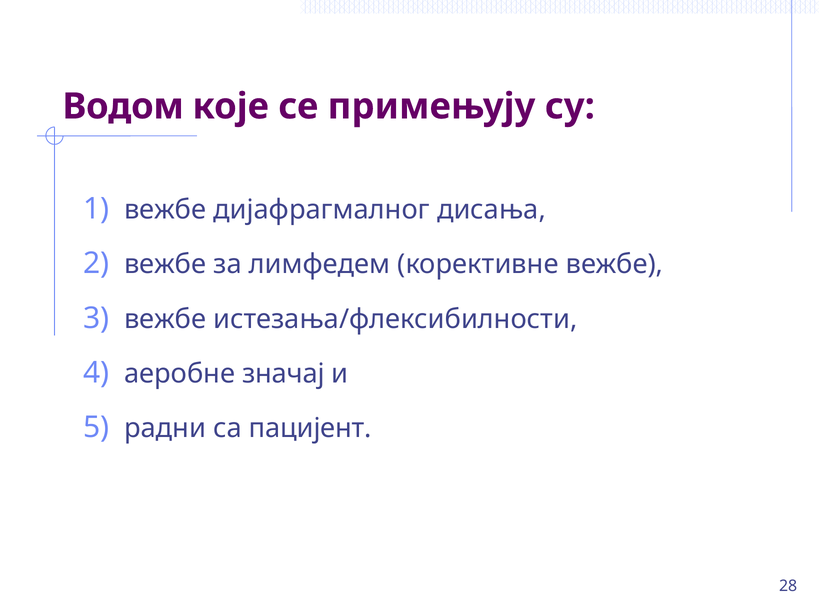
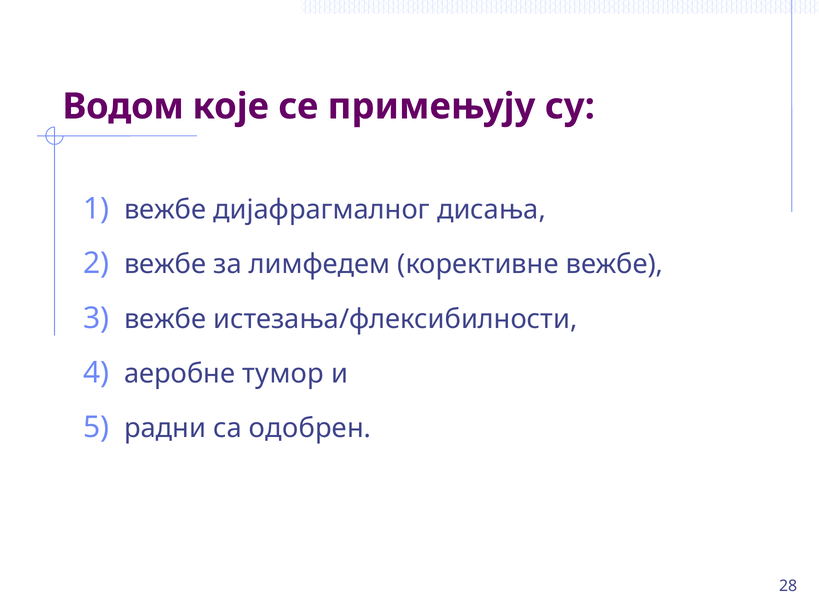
значај: значај -> тумор
пацијент: пацијент -> одобрен
